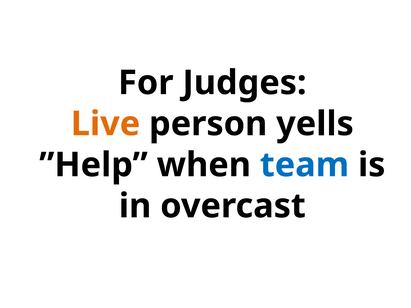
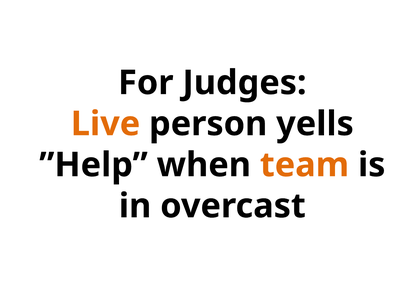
team colour: blue -> orange
